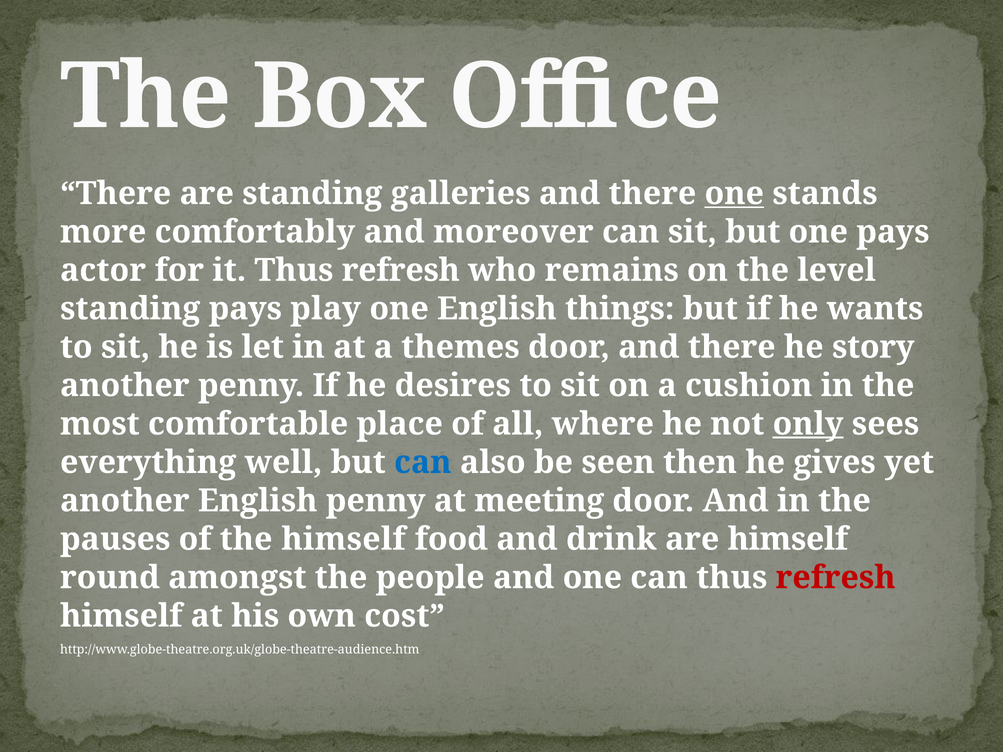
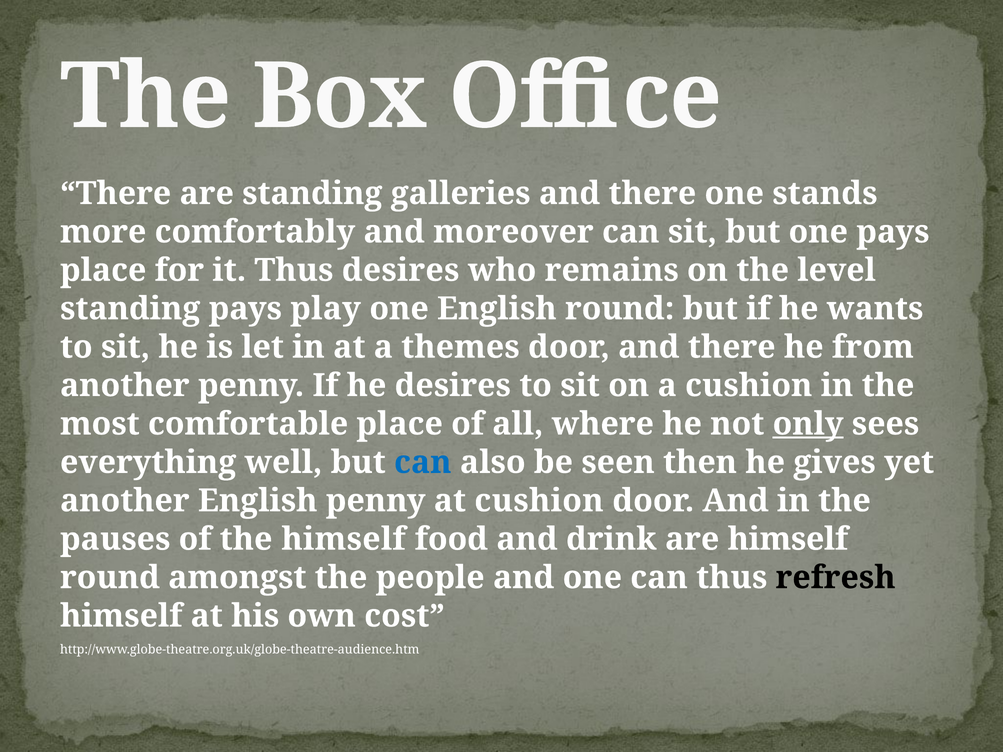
one at (734, 194) underline: present -> none
actor at (103, 270): actor -> place
it Thus refresh: refresh -> desires
English things: things -> round
story: story -> from
at meeting: meeting -> cushion
refresh at (836, 578) colour: red -> black
